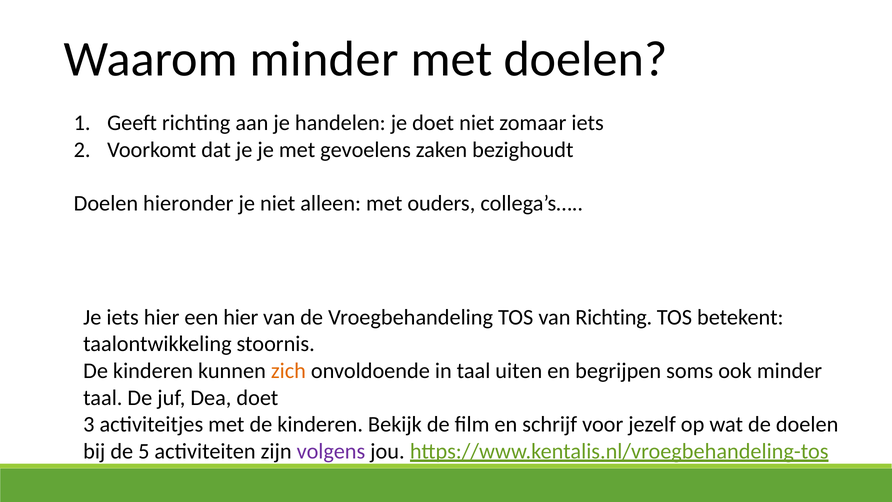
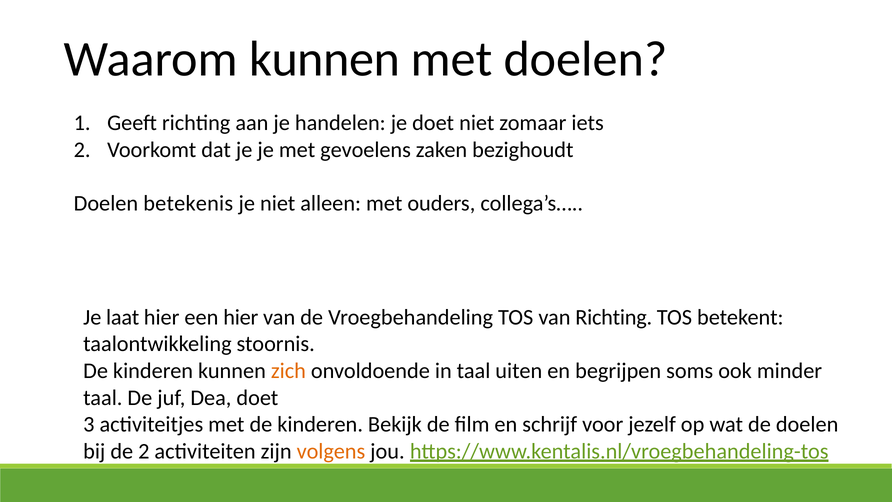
Waarom minder: minder -> kunnen
hieronder: hieronder -> betekenis
Je iets: iets -> laat
de 5: 5 -> 2
volgens colour: purple -> orange
